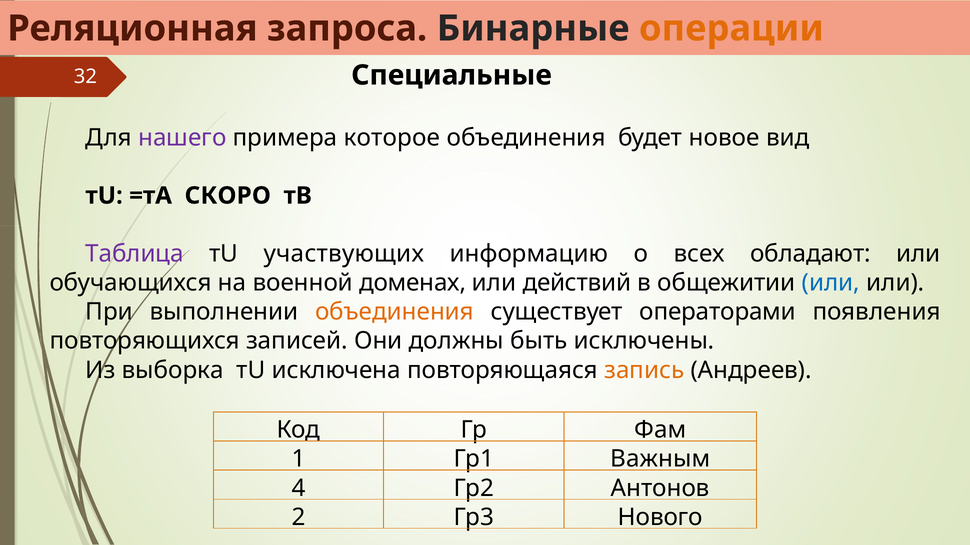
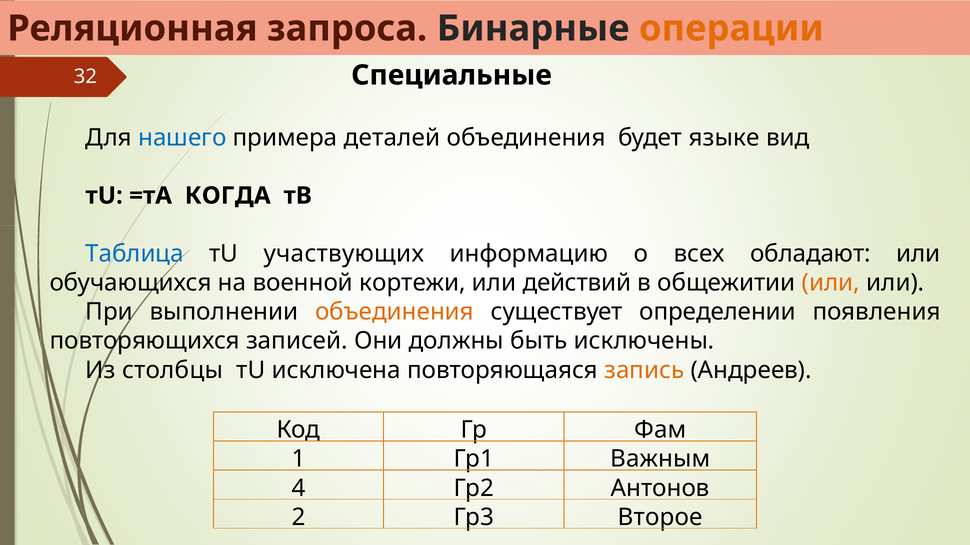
нашего colour: purple -> blue
которое: которое -> деталей
новое: новое -> языке
СКОРО: СКОРО -> КОГДА
Таблица colour: purple -> blue
доменах: доменах -> кортежи
или at (831, 283) colour: blue -> orange
операторами: операторами -> определении
выборка: выборка -> столбцы
Нового: Нового -> Второе
